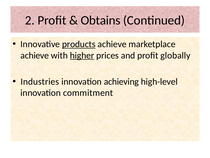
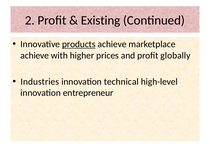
Obtains: Obtains -> Existing
higher underline: present -> none
achieving: achieving -> technical
commitment: commitment -> entrepreneur
